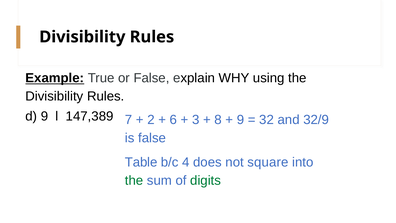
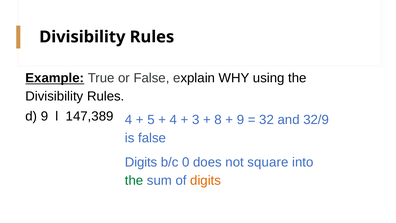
147,389 7: 7 -> 4
2: 2 -> 5
6 at (173, 120): 6 -> 4
Table at (141, 162): Table -> Digits
4: 4 -> 0
digits at (206, 180) colour: green -> orange
